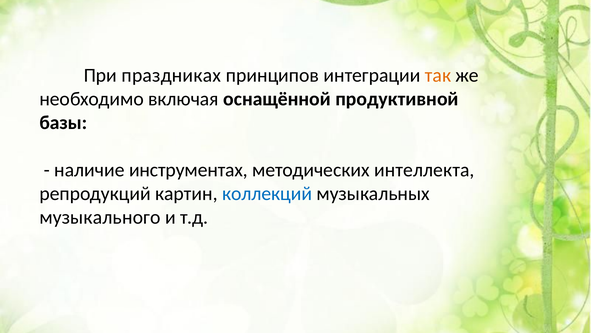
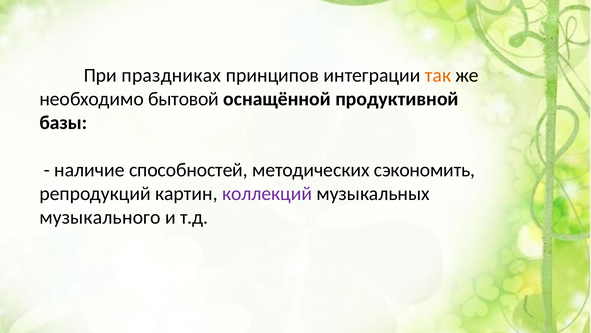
включая: включая -> бытовой
инструментах: инструментах -> способностей
интеллекта: интеллекта -> сэкономить
коллекций colour: blue -> purple
